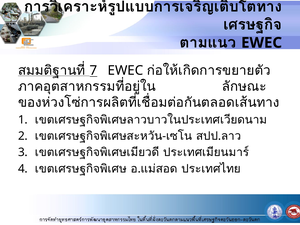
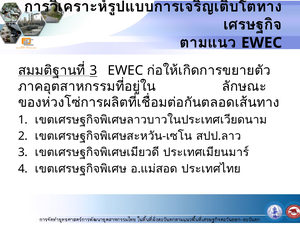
7 at (93, 70): 7 -> 3
